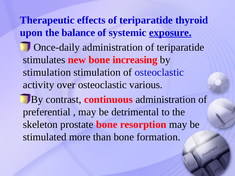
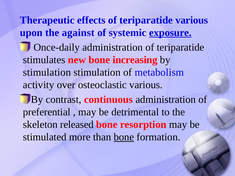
teriparatide thyroid: thyroid -> various
balance: balance -> against
of osteoclastic: osteoclastic -> metabolism
prostate: prostate -> released
bone at (124, 137) underline: none -> present
